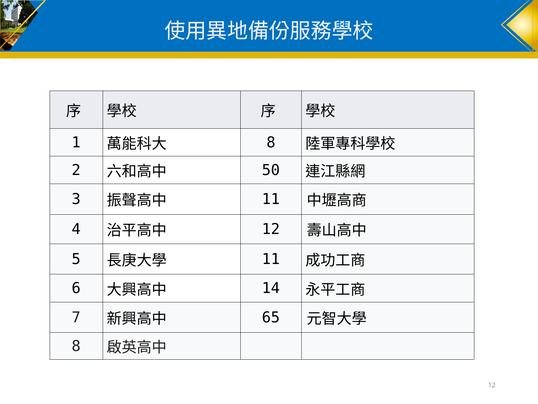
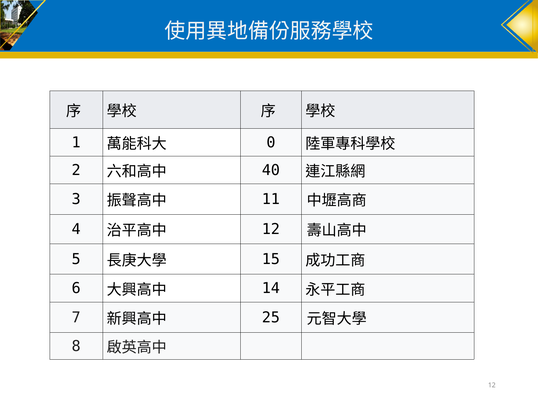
8 at (271, 142): 8 -> 0
50: 50 -> 40
11 at (271, 259): 11 -> 15
65: 65 -> 25
